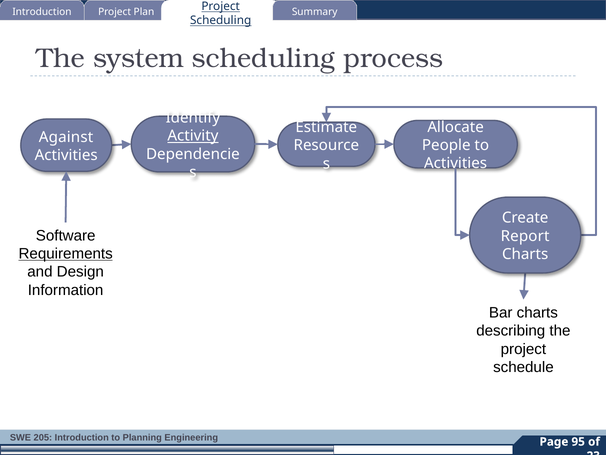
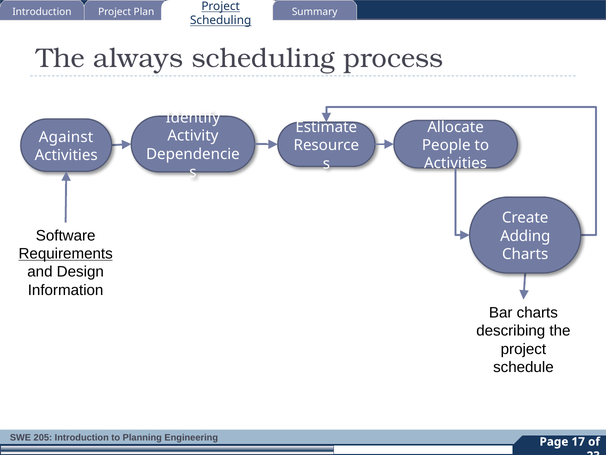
system: system -> always
Activity underline: present -> none
Report: Report -> Adding
95: 95 -> 17
